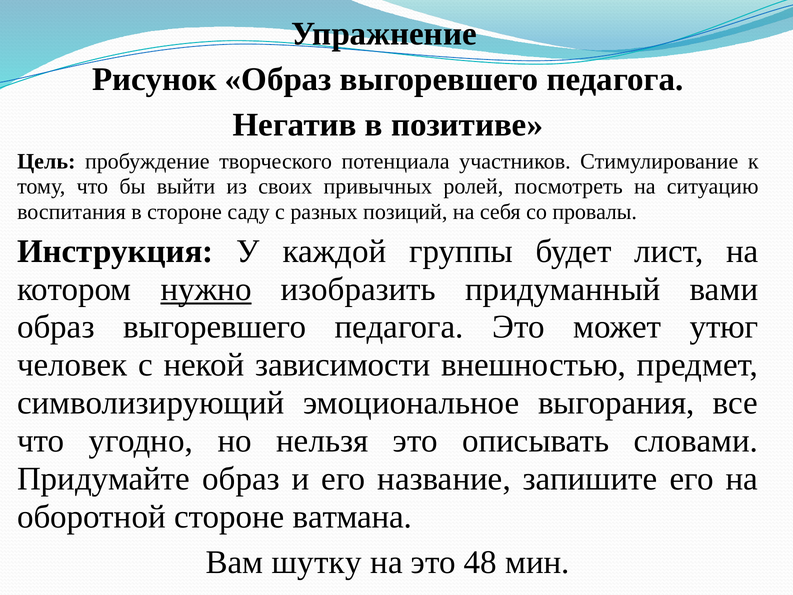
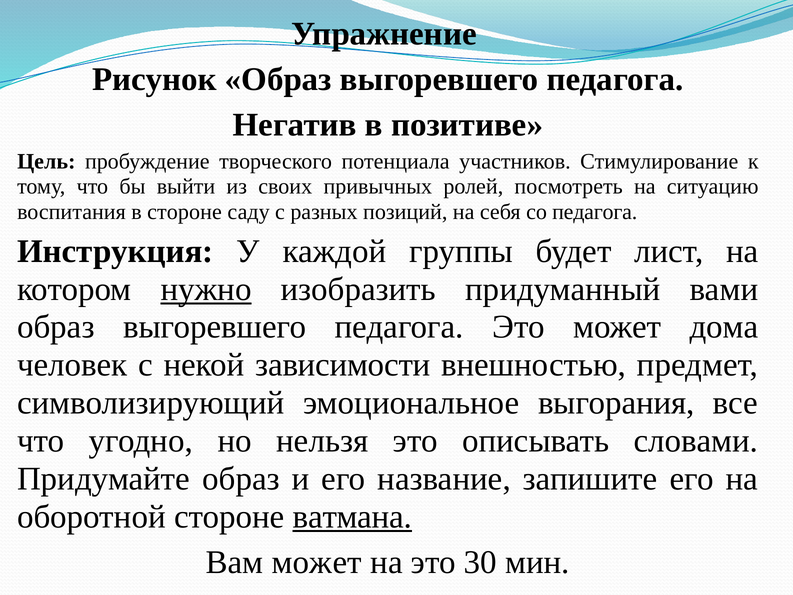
со провалы: провалы -> педагога
утюг: утюг -> дома
ватмана underline: none -> present
Вам шутку: шутку -> может
48: 48 -> 30
